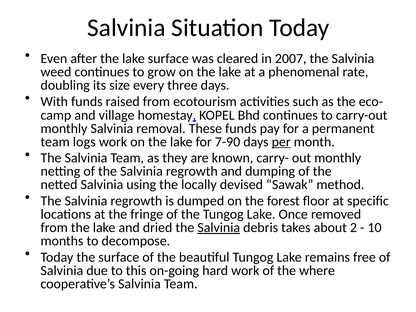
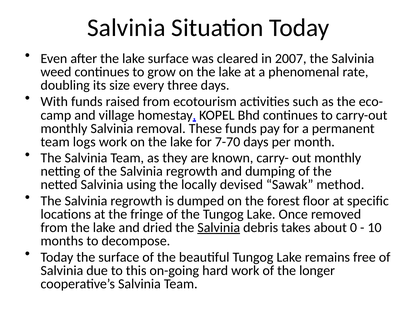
7-90: 7-90 -> 7-70
per underline: present -> none
2: 2 -> 0
where: where -> longer
